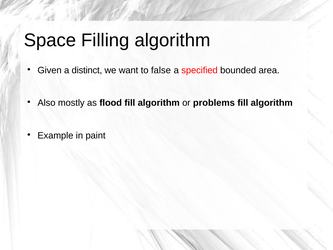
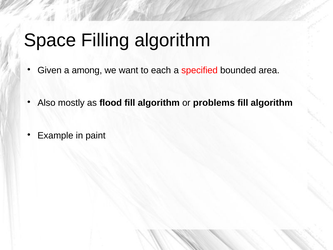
distinct: distinct -> among
false: false -> each
